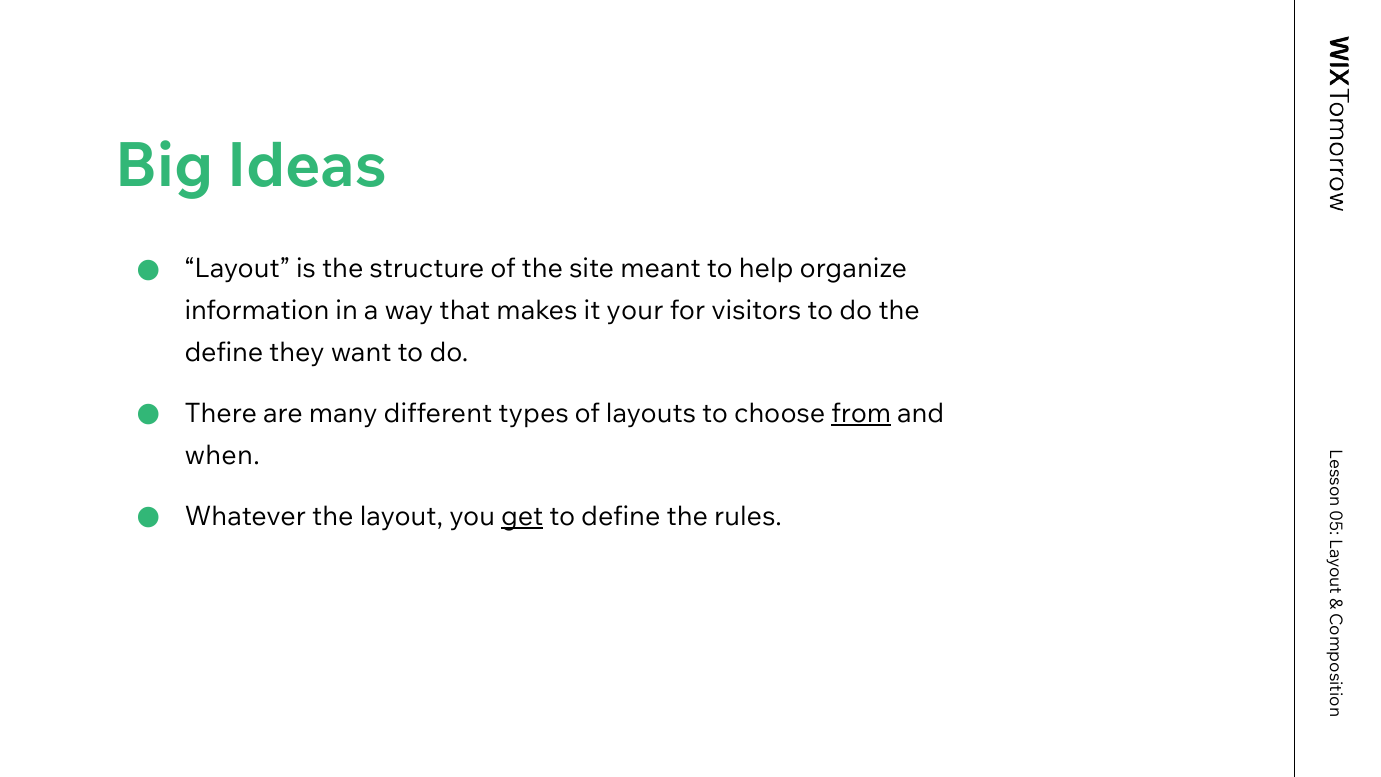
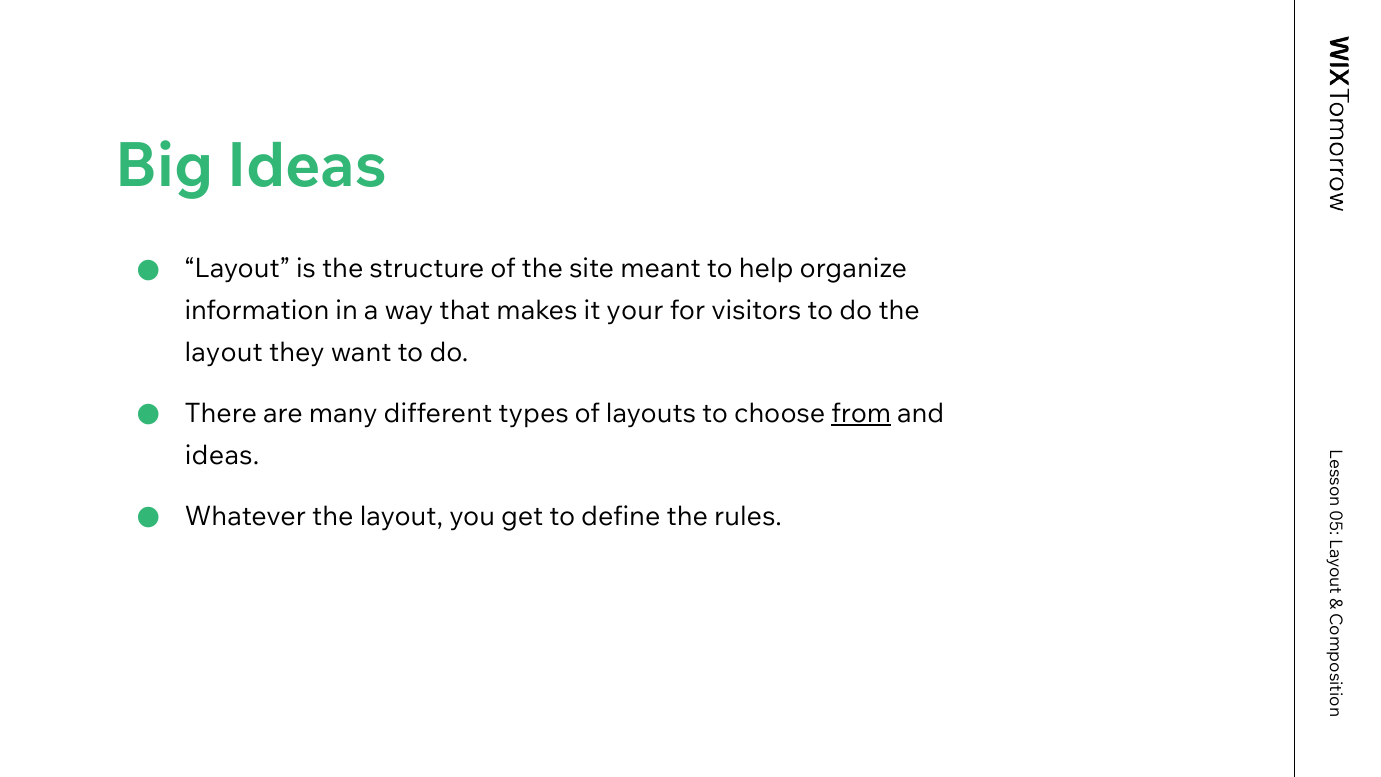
define at (224, 353): define -> layout
when at (222, 456): when -> ideas
get underline: present -> none
